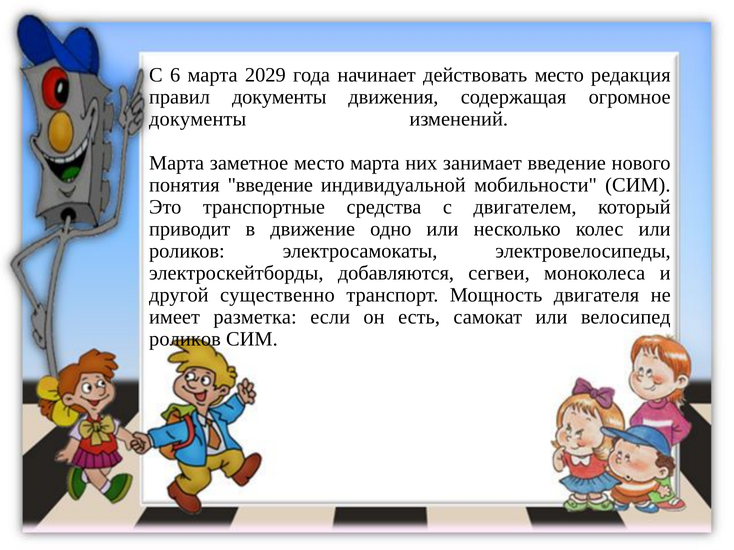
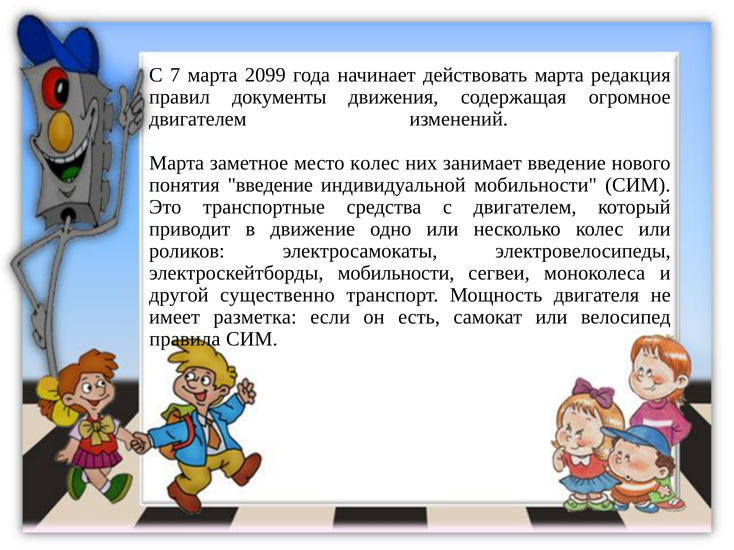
6: 6 -> 7
2029: 2029 -> 2099
действовать место: место -> марта
документы at (198, 119): документы -> двигателем
место марта: марта -> колес
электроскейтборды добавляются: добавляются -> мобильности
роликов at (185, 339): роликов -> правила
